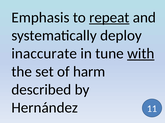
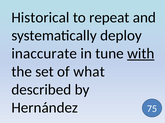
Emphasis: Emphasis -> Historical
repeat underline: present -> none
harm: harm -> what
11: 11 -> 75
